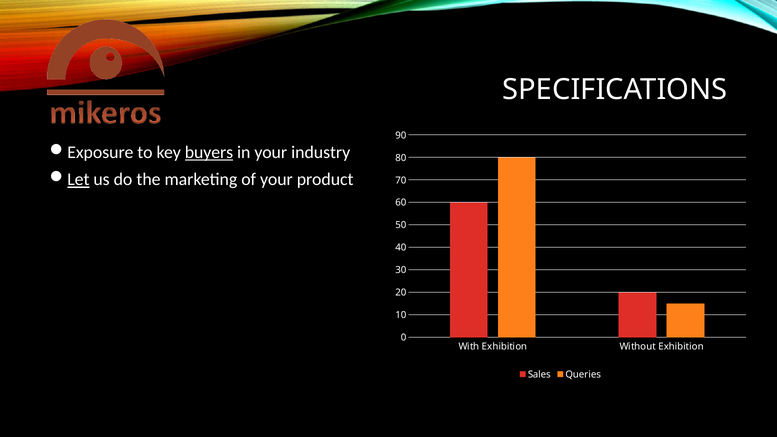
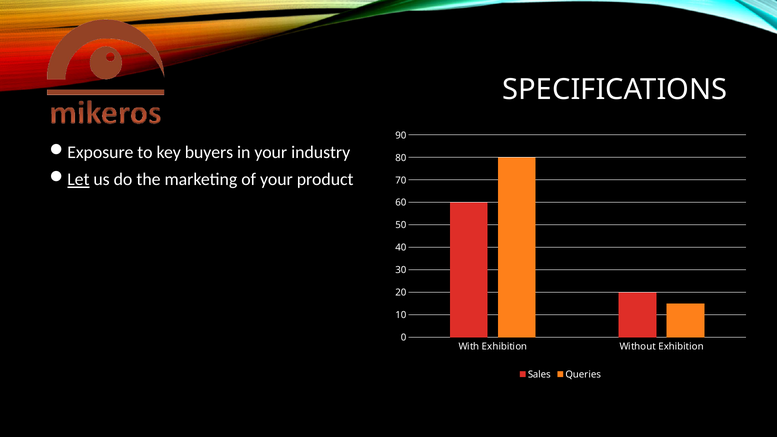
buyers underline: present -> none
